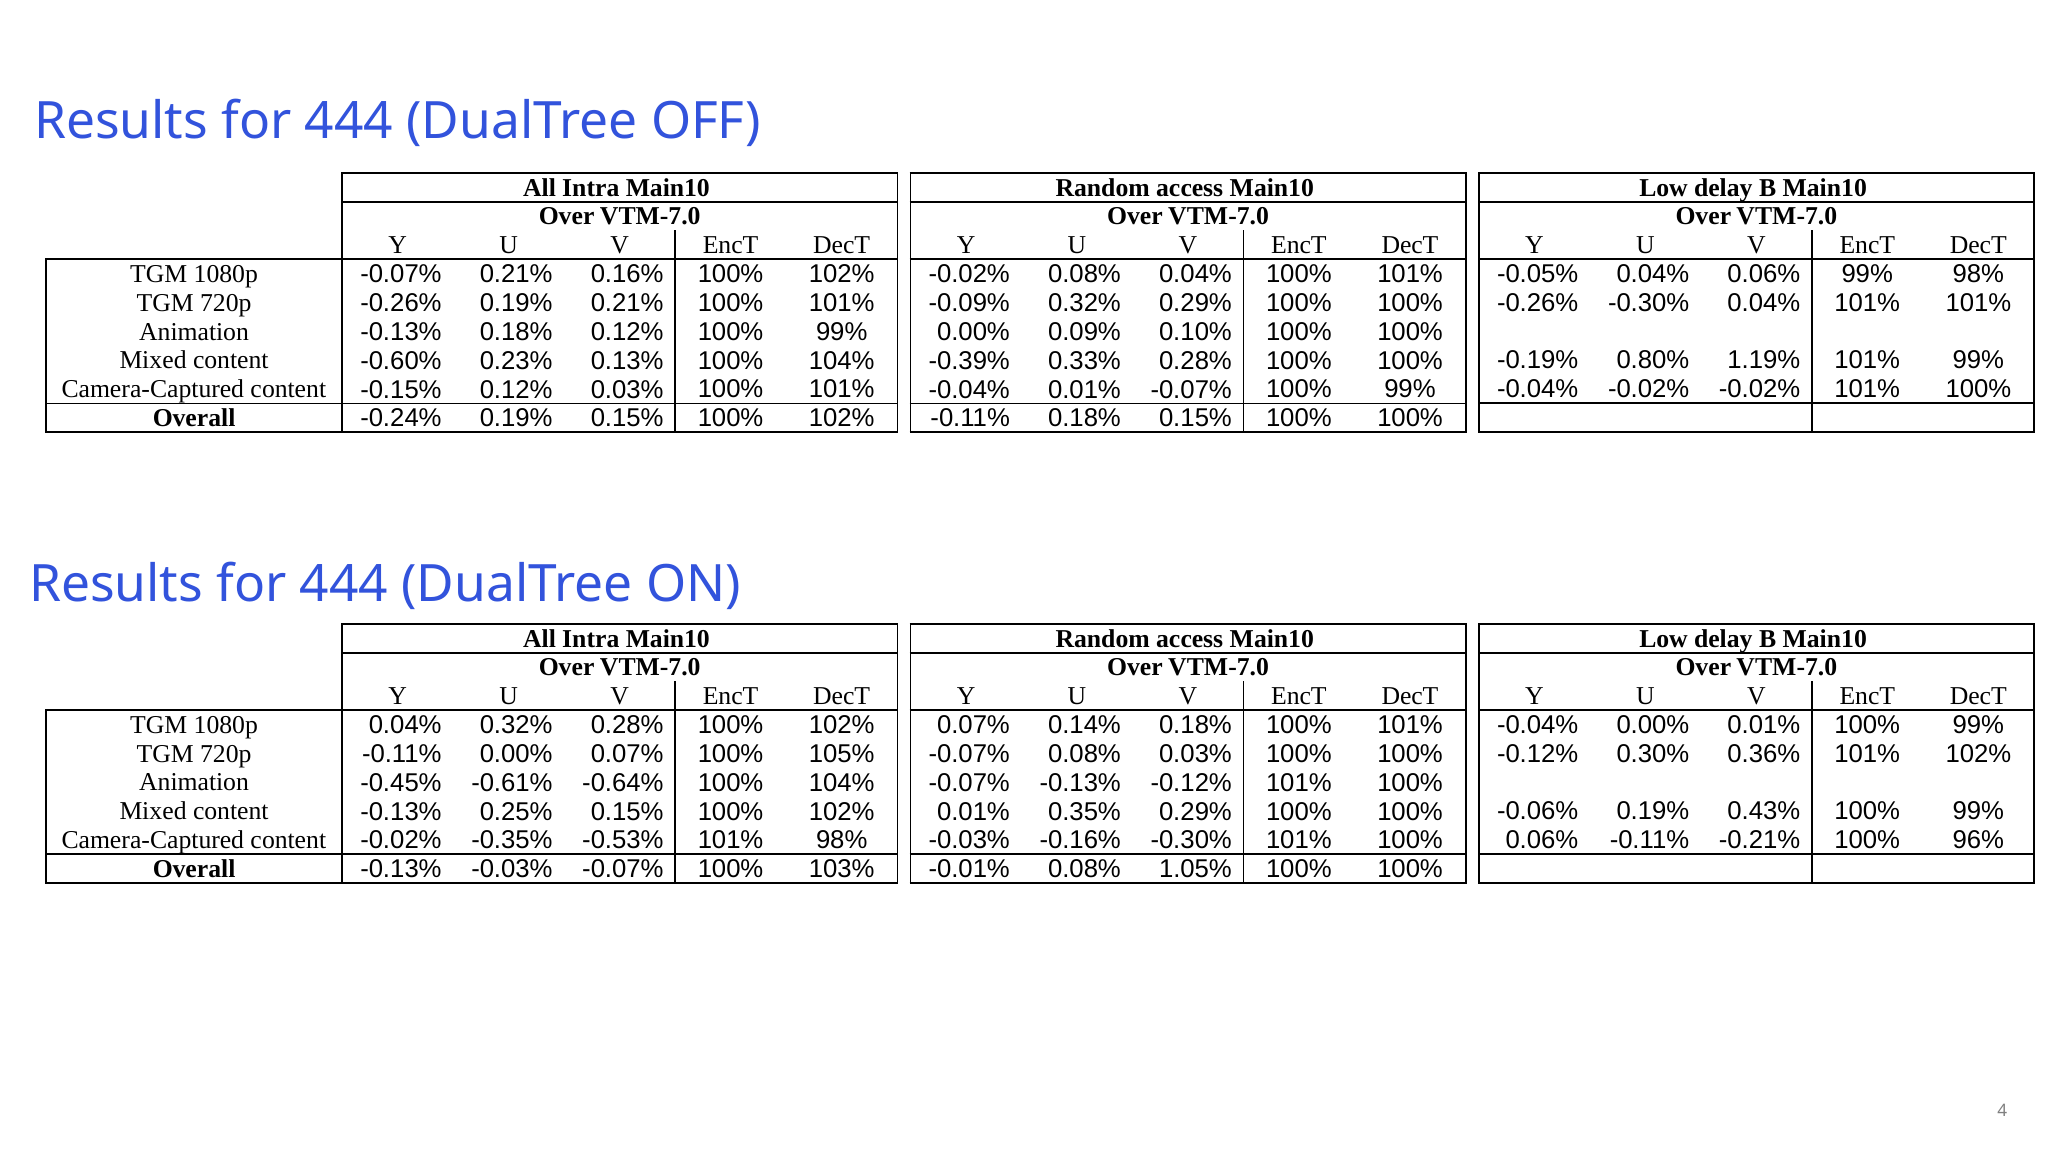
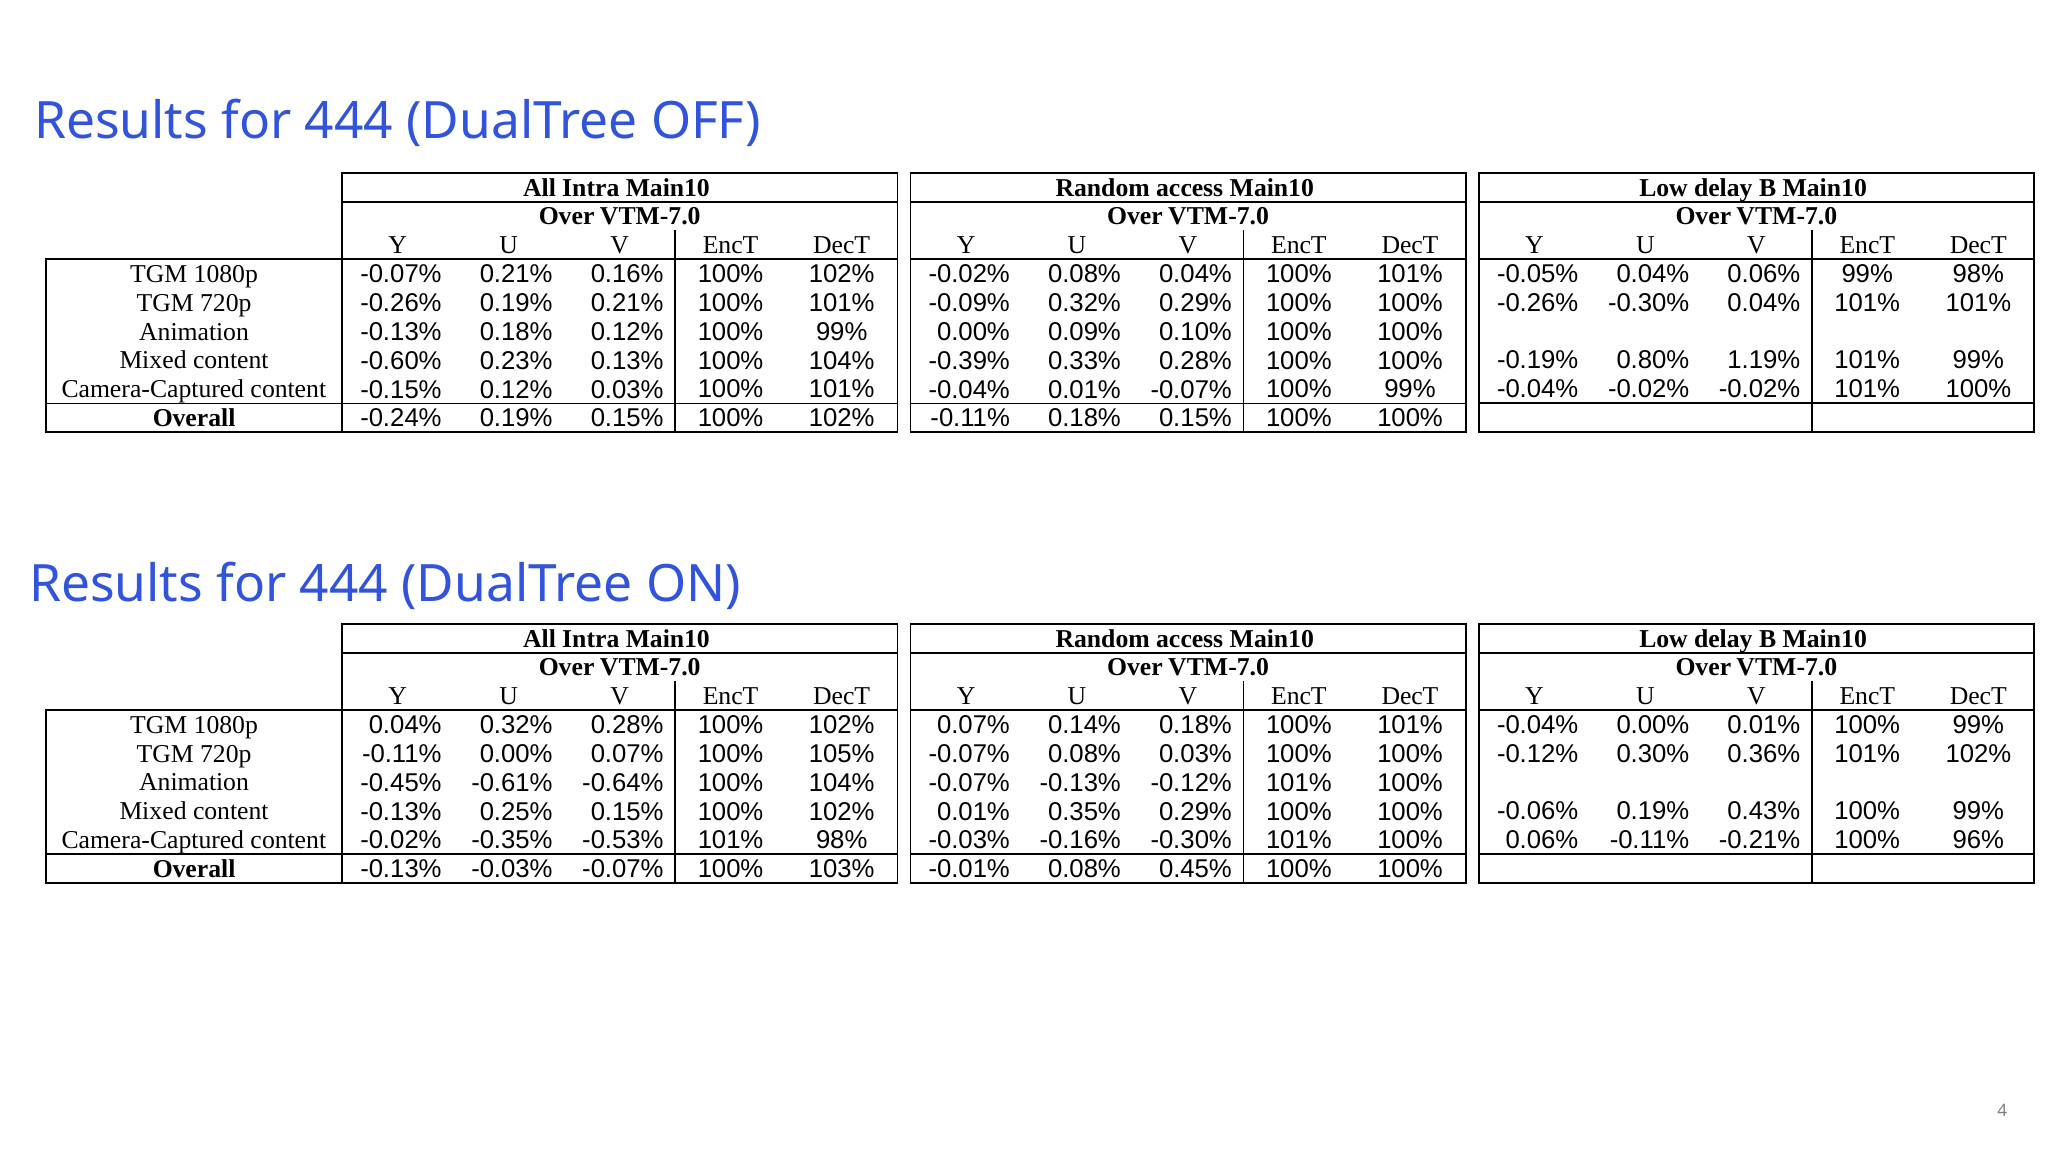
1.05%: 1.05% -> 0.45%
